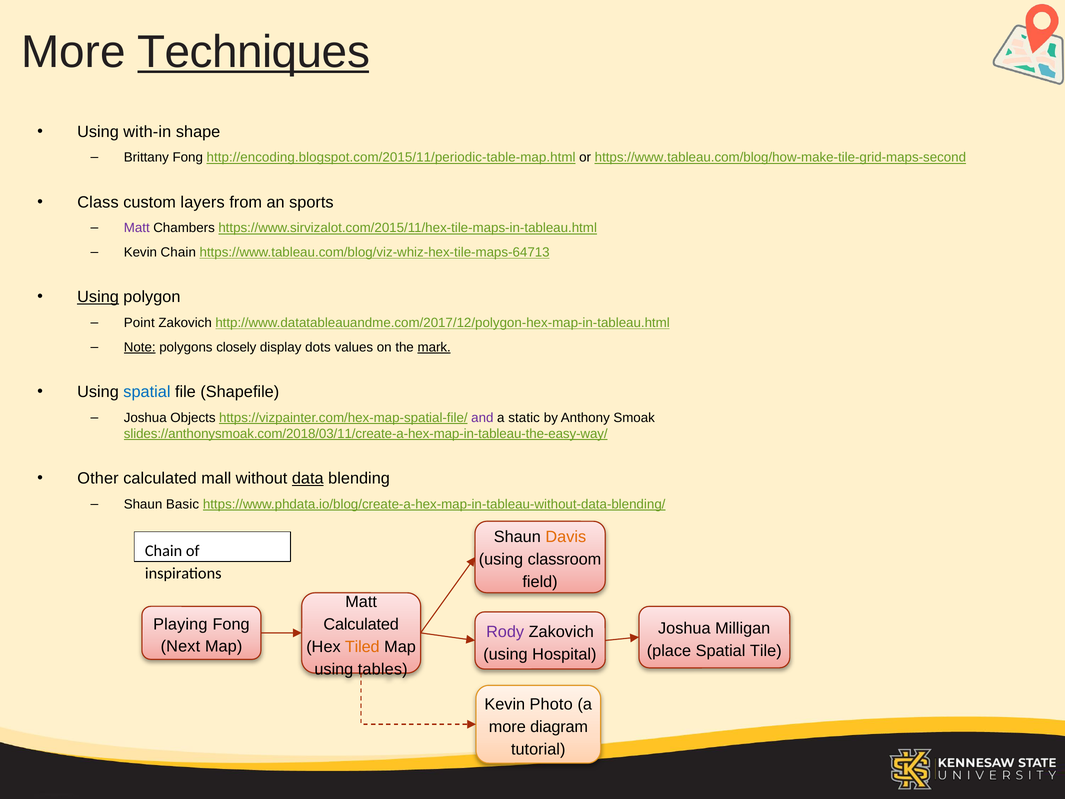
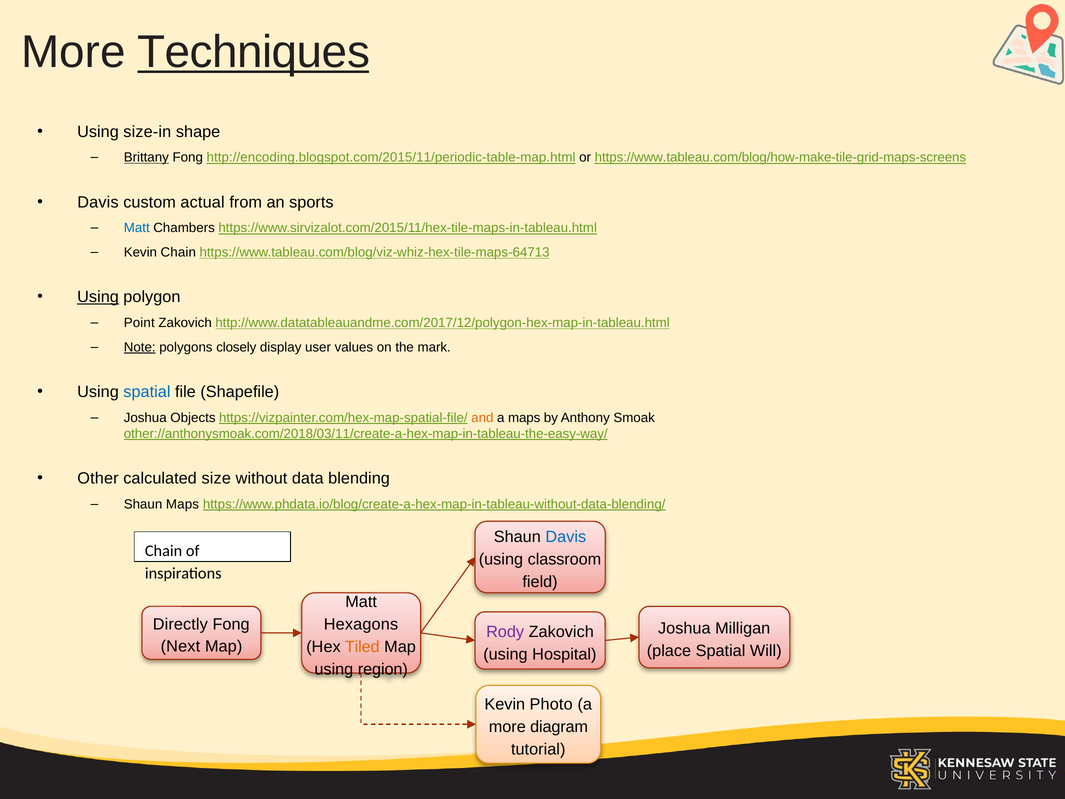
with-in: with-in -> size-in
Brittany underline: none -> present
https://www.tableau.com/blog/how-make-tile-grid-maps-second: https://www.tableau.com/blog/how-make-tile-grid-maps-second -> https://www.tableau.com/blog/how-make-tile-grid-maps-screens
Class at (98, 202): Class -> Davis
layers: layers -> actual
Matt at (137, 228) colour: purple -> blue
dots: dots -> user
mark underline: present -> none
and colour: purple -> orange
a static: static -> maps
slides://anthonysmoak.com/2018/03/11/create-a-hex-map-in-tableau-the-easy-way/: slides://anthonysmoak.com/2018/03/11/create-a-hex-map-in-tableau-the-easy-way/ -> other://anthonysmoak.com/2018/03/11/create-a-hex-map-in-tableau-the-easy-way/
mall: mall -> size
data underline: present -> none
Shaun Basic: Basic -> Maps
Davis at (566, 537) colour: orange -> blue
Playing: Playing -> Directly
Calculated at (361, 624): Calculated -> Hexagons
Tile: Tile -> Will
tables: tables -> region
